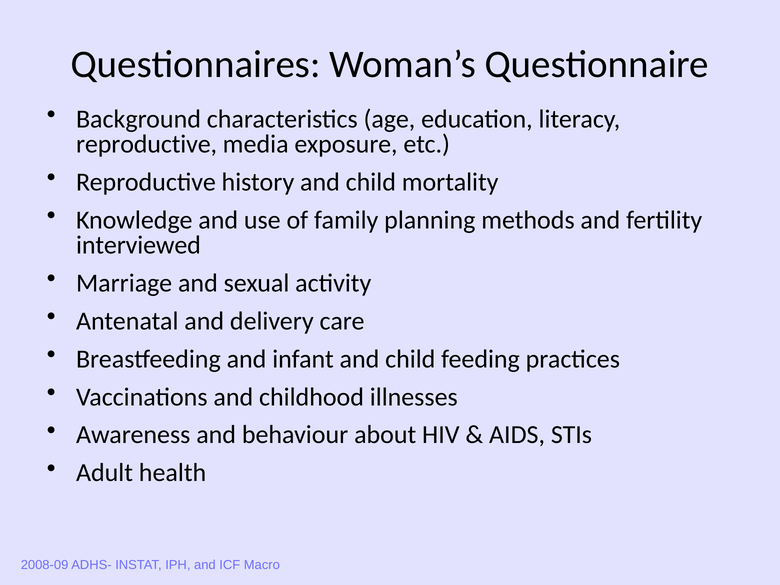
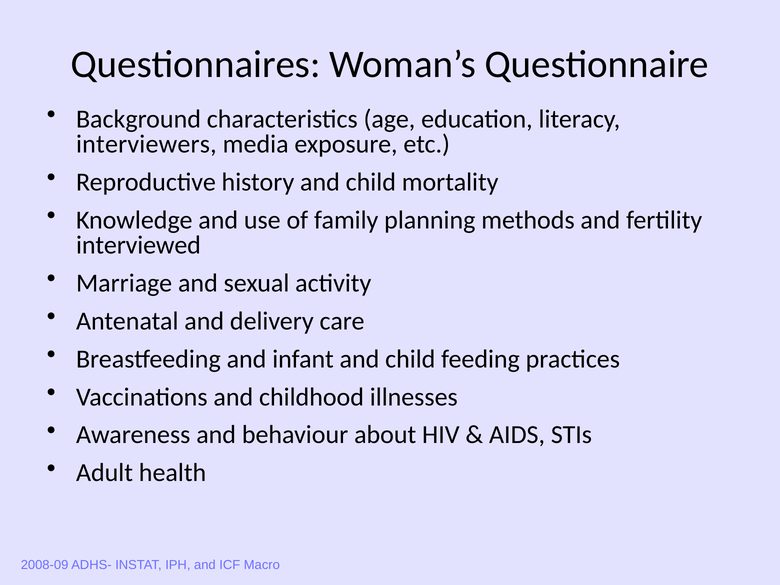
reproductive at (147, 144): reproductive -> interviewers
